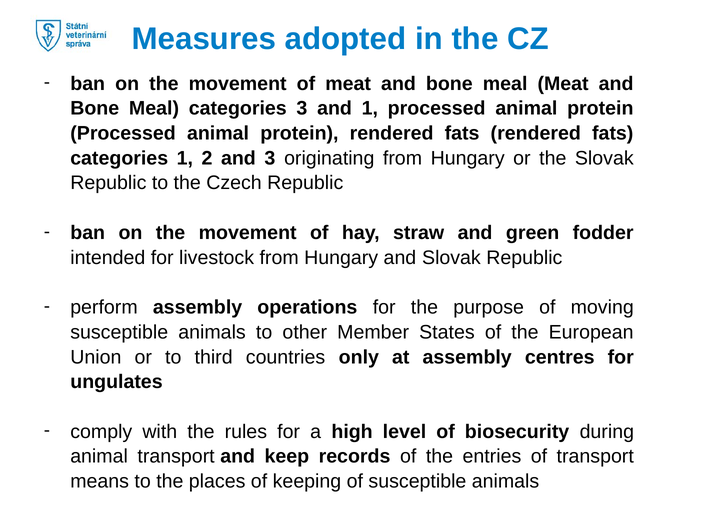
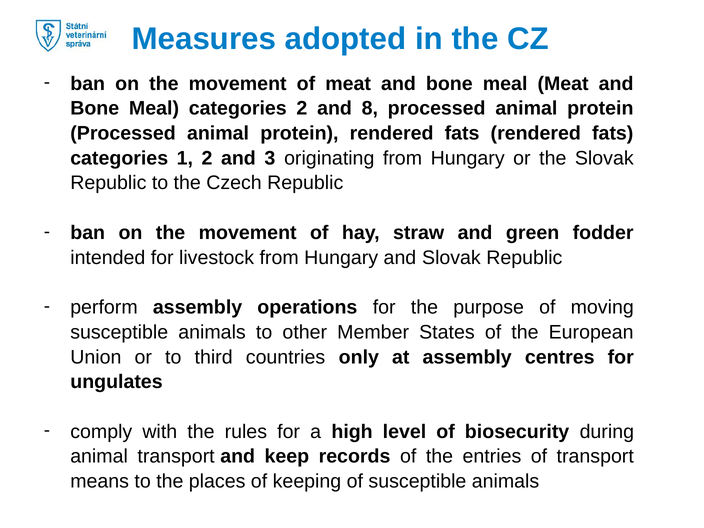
categories 3: 3 -> 2
and 1: 1 -> 8
